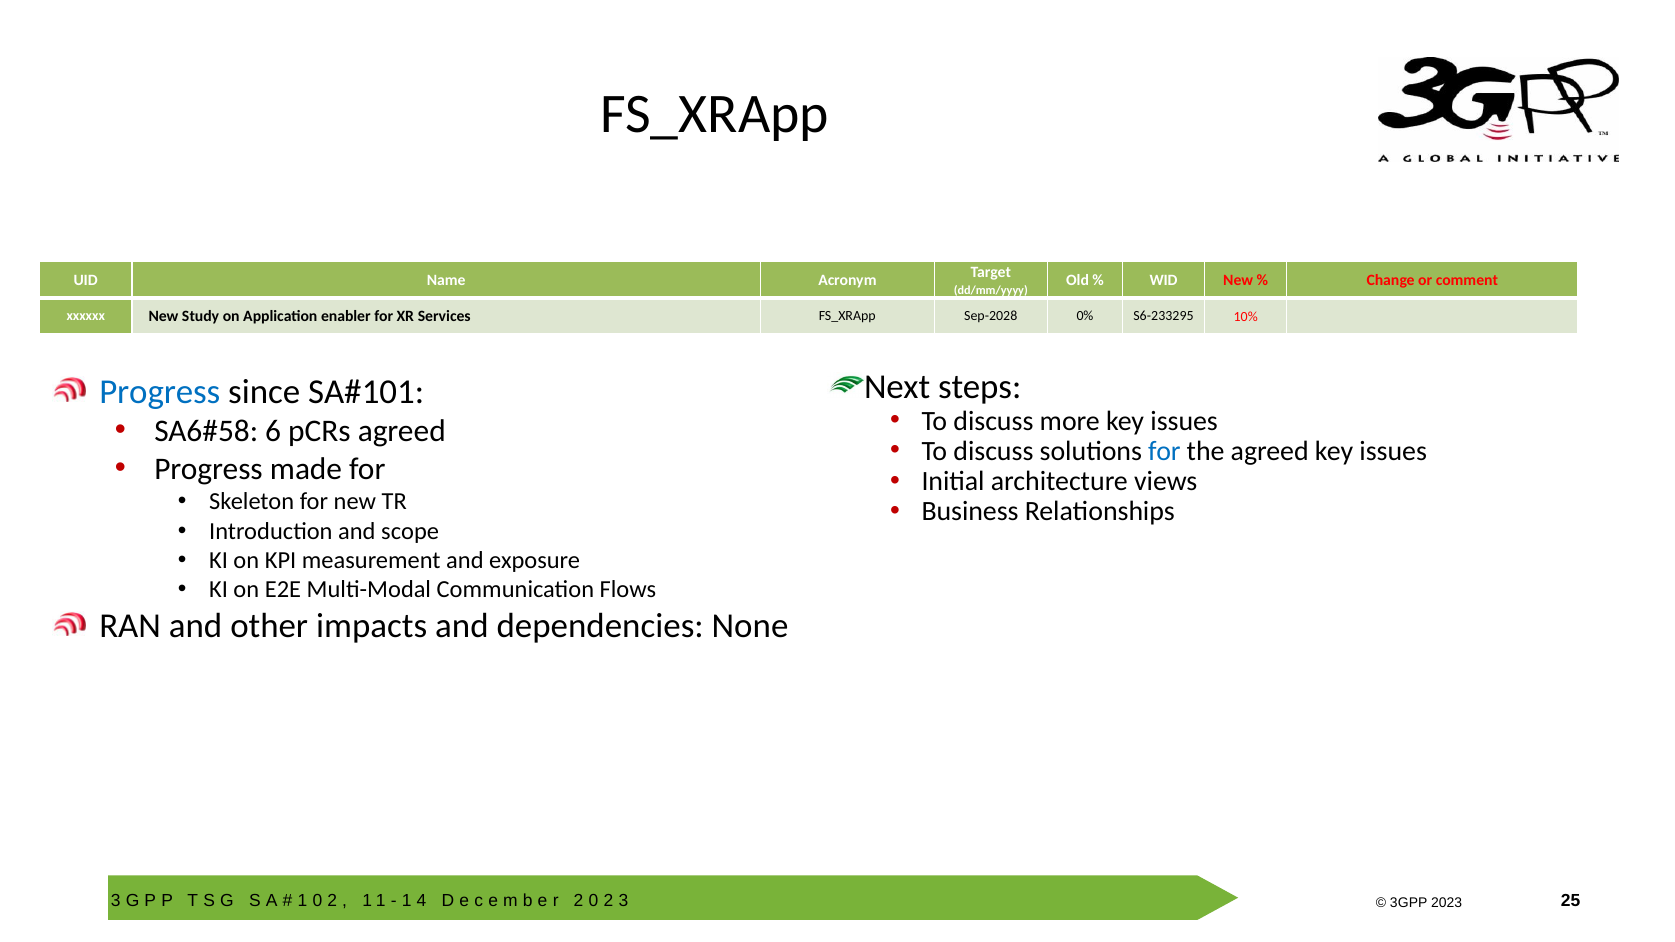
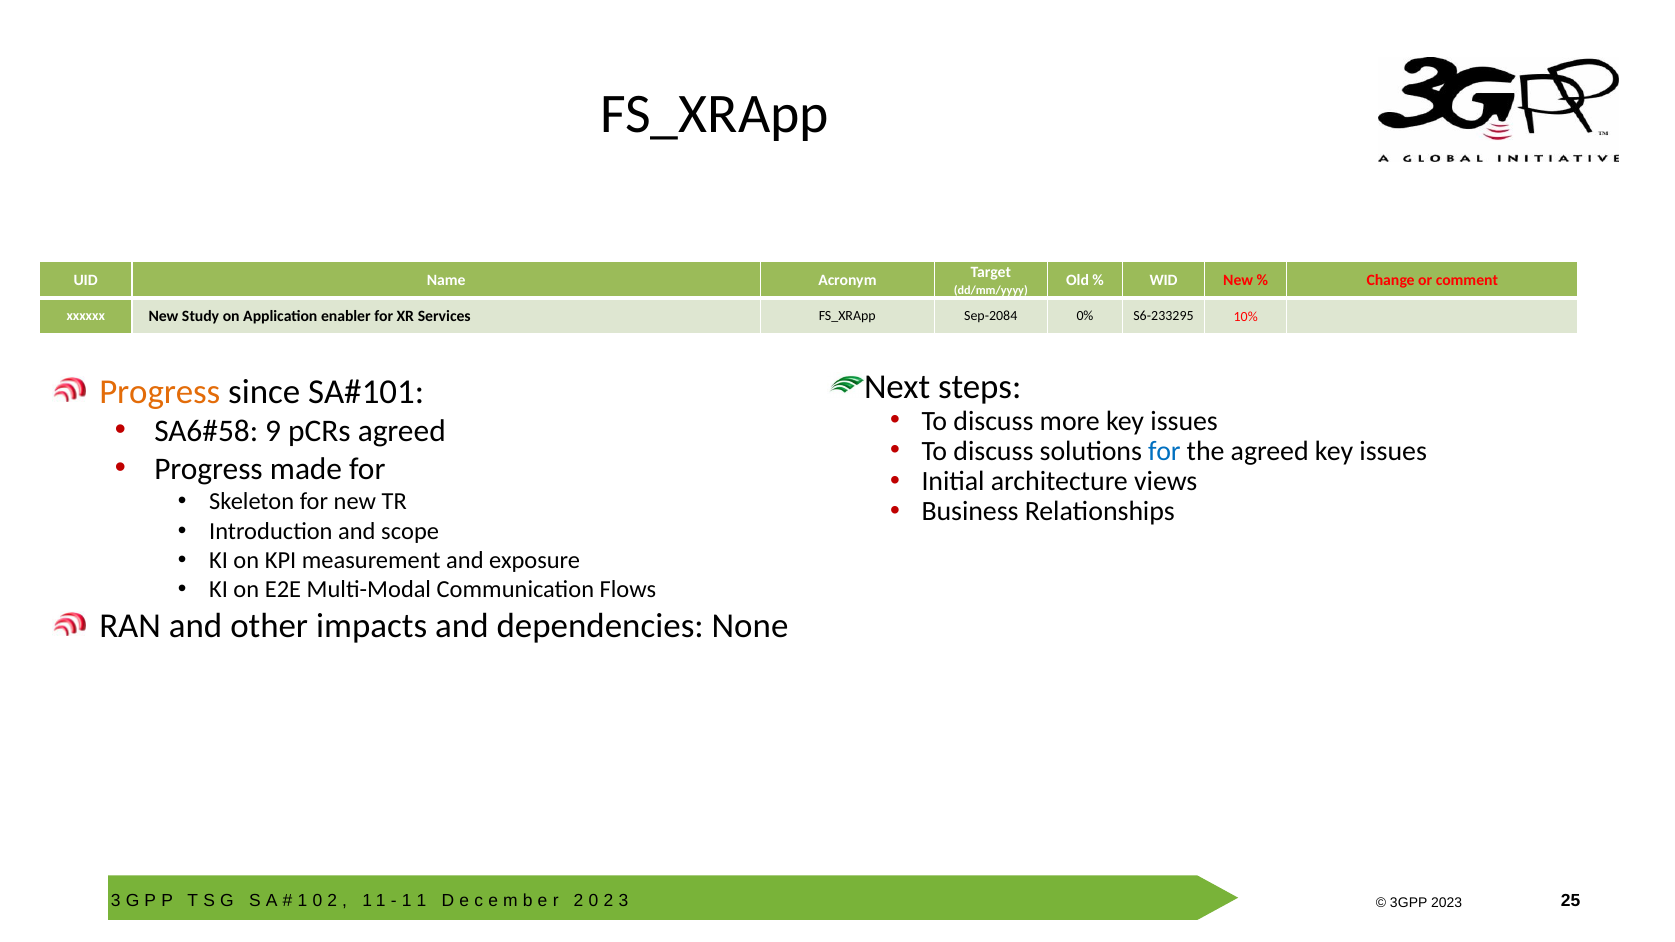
Sep-2028: Sep-2028 -> Sep-2084
Progress at (160, 392) colour: blue -> orange
6: 6 -> 9
4 at (422, 901): 4 -> 1
